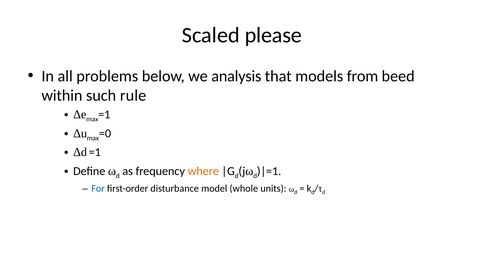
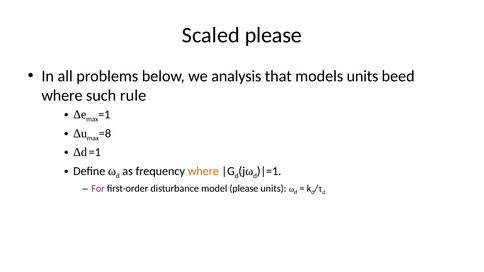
models from: from -> units
within at (62, 96): within -> where
=0: =0 -> =8
For colour: blue -> purple
model whole: whole -> please
